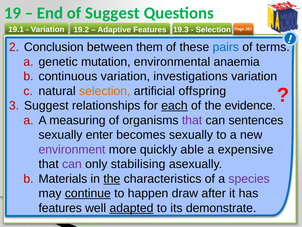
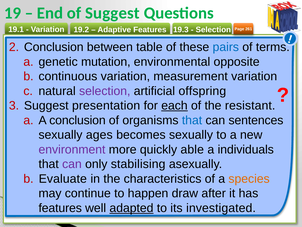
them: them -> table
anaemia: anaemia -> opposite
investigations: investigations -> measurement
selection at (105, 91) colour: orange -> purple
relationships: relationships -> presentation
evidence: evidence -> resistant
A measuring: measuring -> conclusion
that at (192, 120) colour: purple -> blue
enter: enter -> ages
expensive: expensive -> individuals
Materials: Materials -> Evaluate
the at (112, 178) underline: present -> none
species colour: purple -> orange
continue underline: present -> none
demonstrate: demonstrate -> investigated
